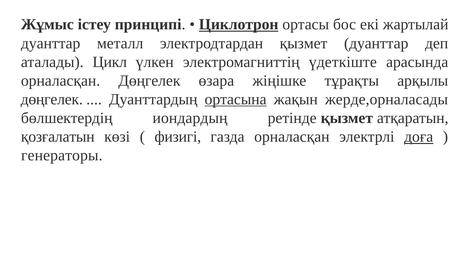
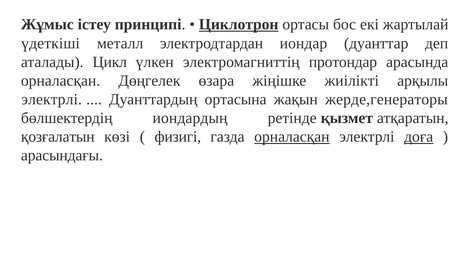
дуанттар at (51, 43): дуанттар -> үдеткіші
электродтардан қызмет: қызмет -> иондар
үдеткіште: үдеткіште -> протондар
тұрақты: тұрақты -> жиілікті
дөңгелек at (52, 99): дөңгелек -> электрлі
ортасына underline: present -> none
жерде,орналасады: жерде,орналасады -> жерде,генераторы
орналасқан at (292, 137) underline: none -> present
генераторы: генераторы -> арасындағы
